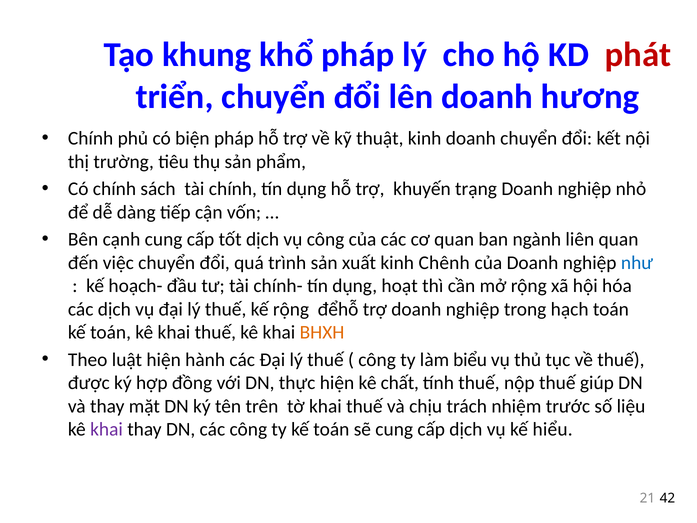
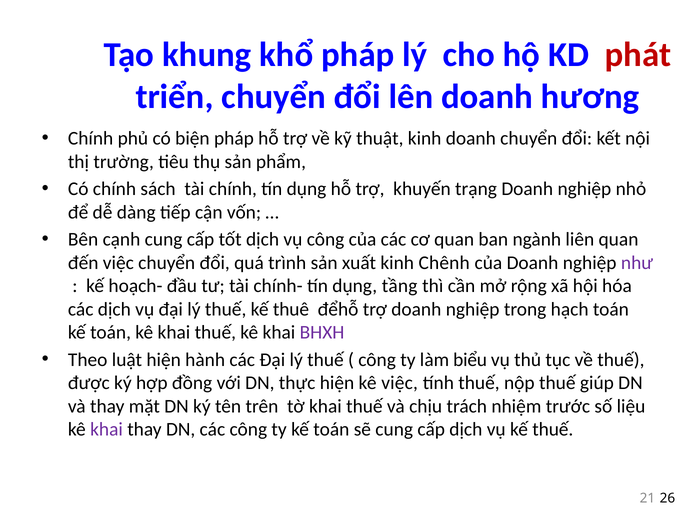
như colour: blue -> purple
hoạt: hoạt -> tầng
kế rộng: rộng -> thuê
BHXH colour: orange -> purple
kê chất: chất -> việc
kế hiểu: hiểu -> thuế
42: 42 -> 26
